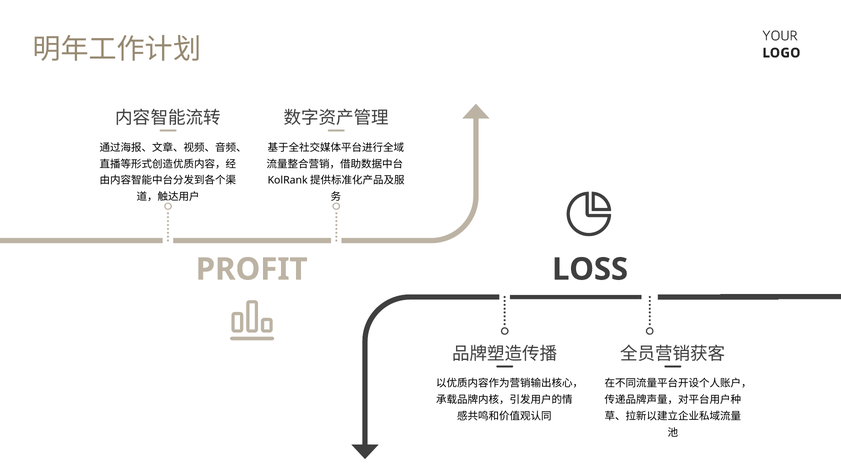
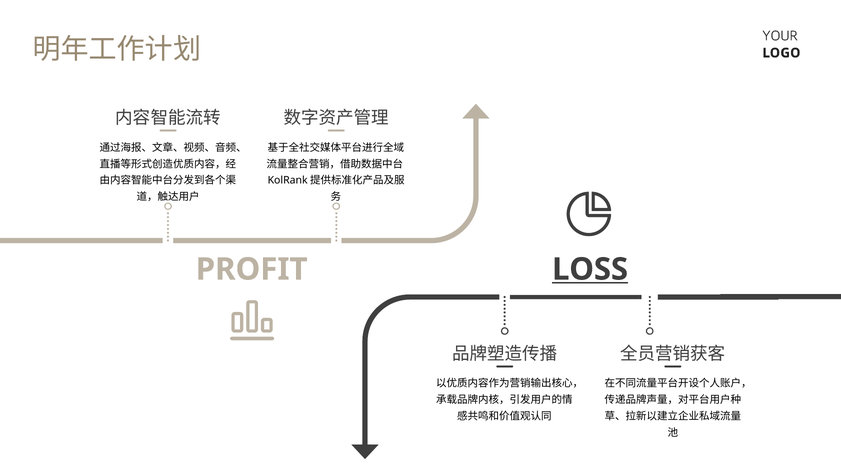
LOSS underline: none -> present
